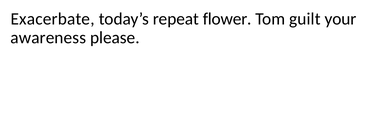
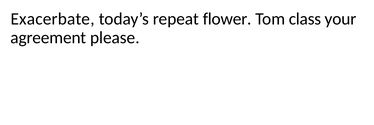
guilt: guilt -> class
awareness: awareness -> agreement
